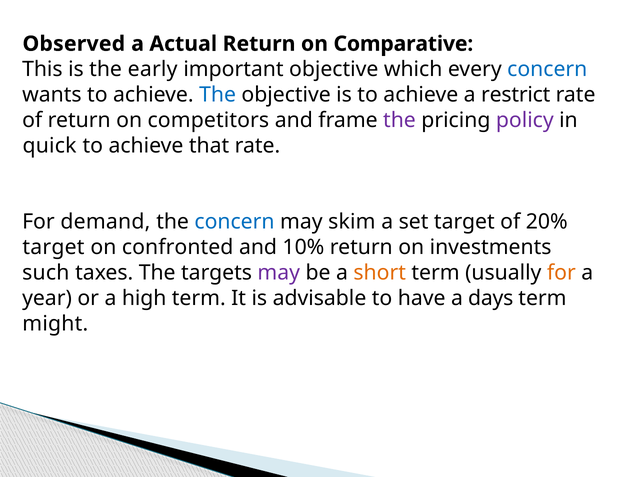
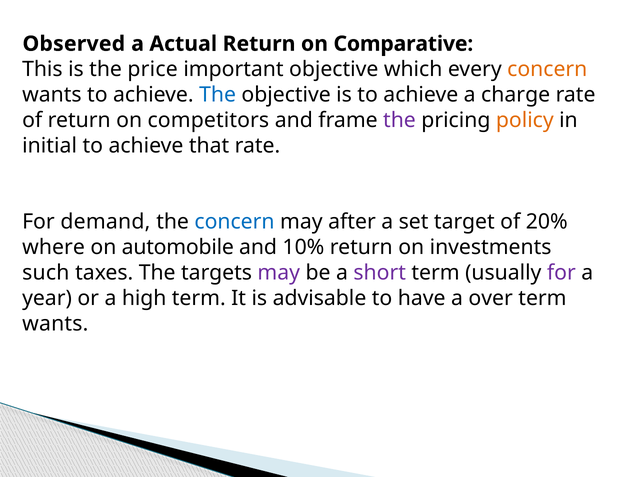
early: early -> price
concern at (547, 69) colour: blue -> orange
restrict: restrict -> charge
policy colour: purple -> orange
quick: quick -> initial
skim: skim -> after
target at (53, 247): target -> where
confronted: confronted -> automobile
short colour: orange -> purple
for at (561, 273) colour: orange -> purple
days: days -> over
might at (55, 324): might -> wants
